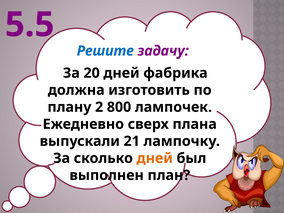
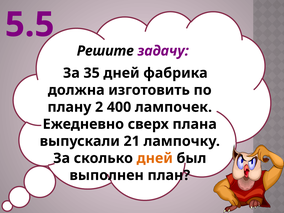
Решите colour: blue -> black
20: 20 -> 35
800: 800 -> 400
